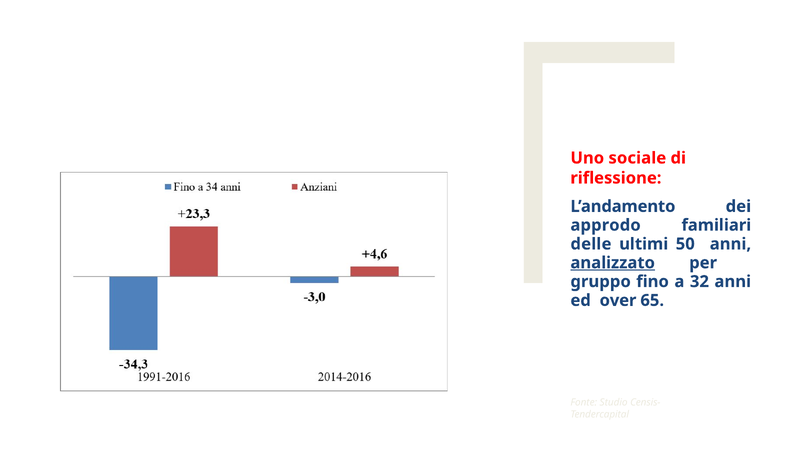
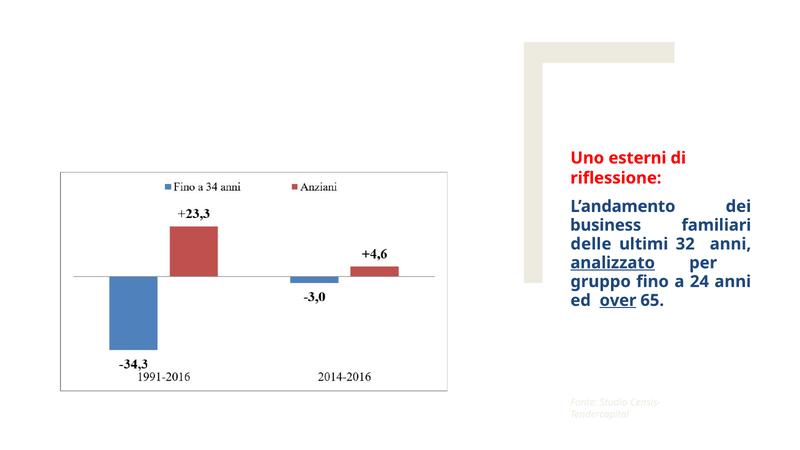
sociale: sociale -> esterni
approdo: approdo -> business
50: 50 -> 32
32: 32 -> 24
over underline: none -> present
